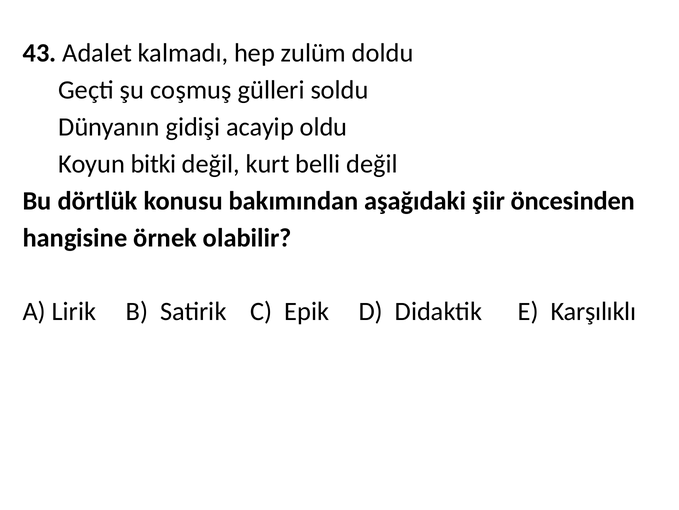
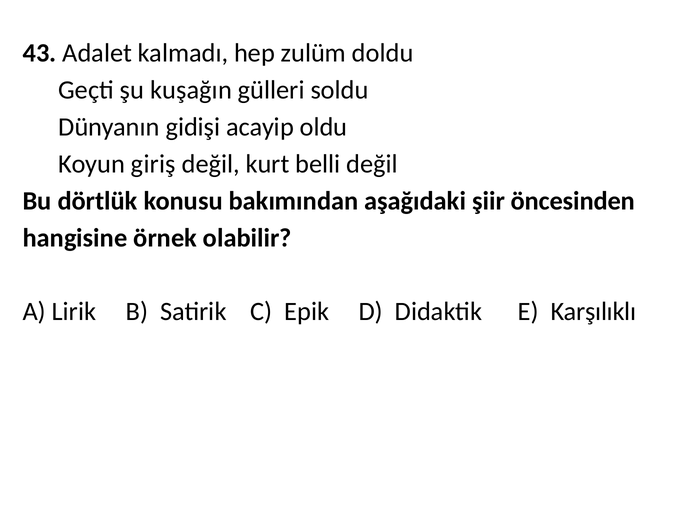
coşmuş: coşmuş -> kuşağın
bitki: bitki -> giriş
